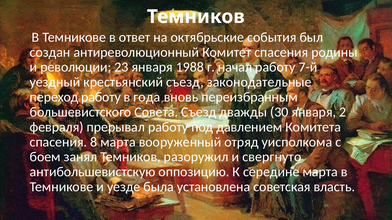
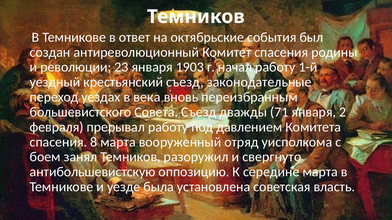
1988: 1988 -> 1903
7-й: 7-й -> 1-й
переход работу: работу -> уездах
года: года -> века
30: 30 -> 71
